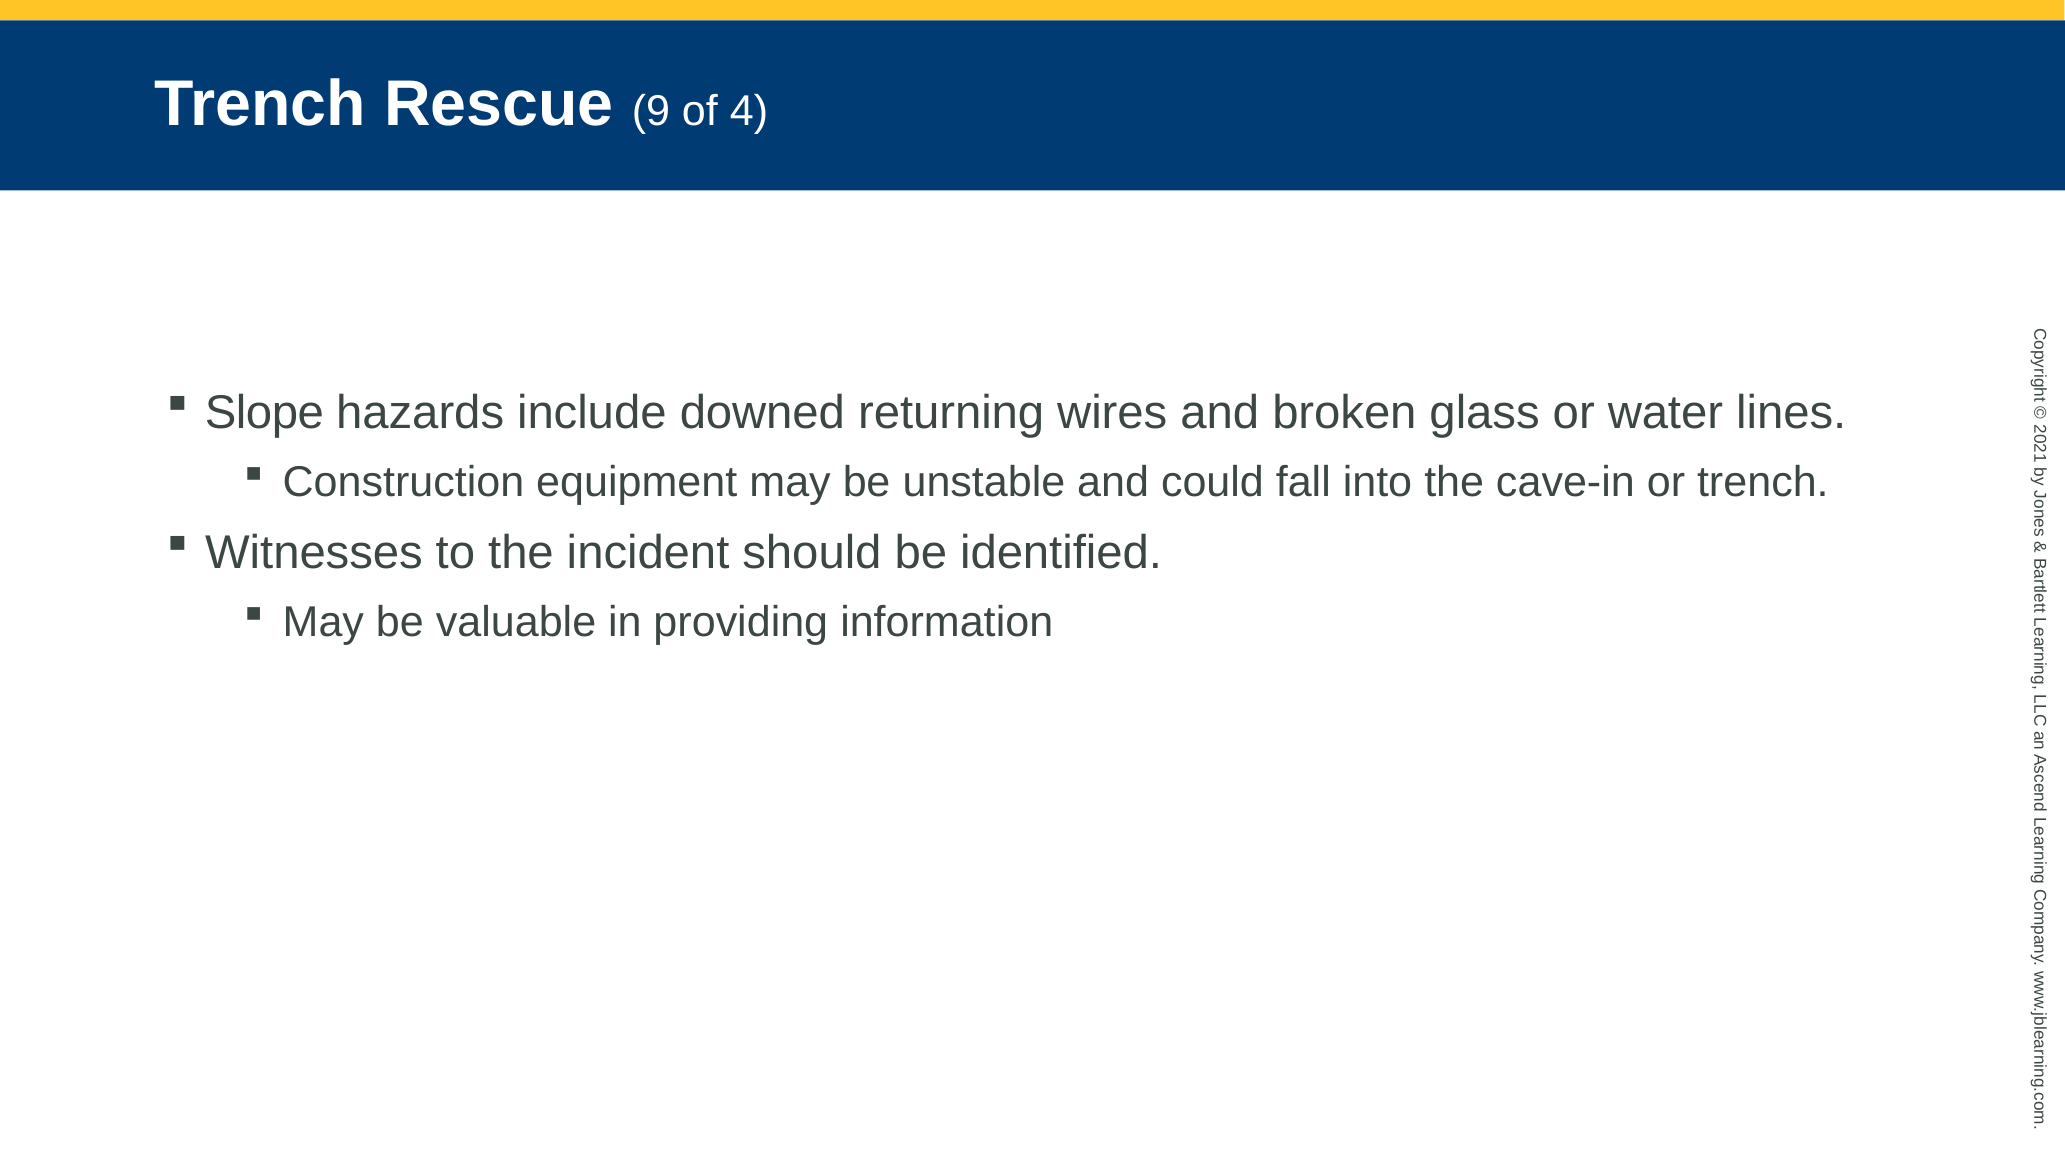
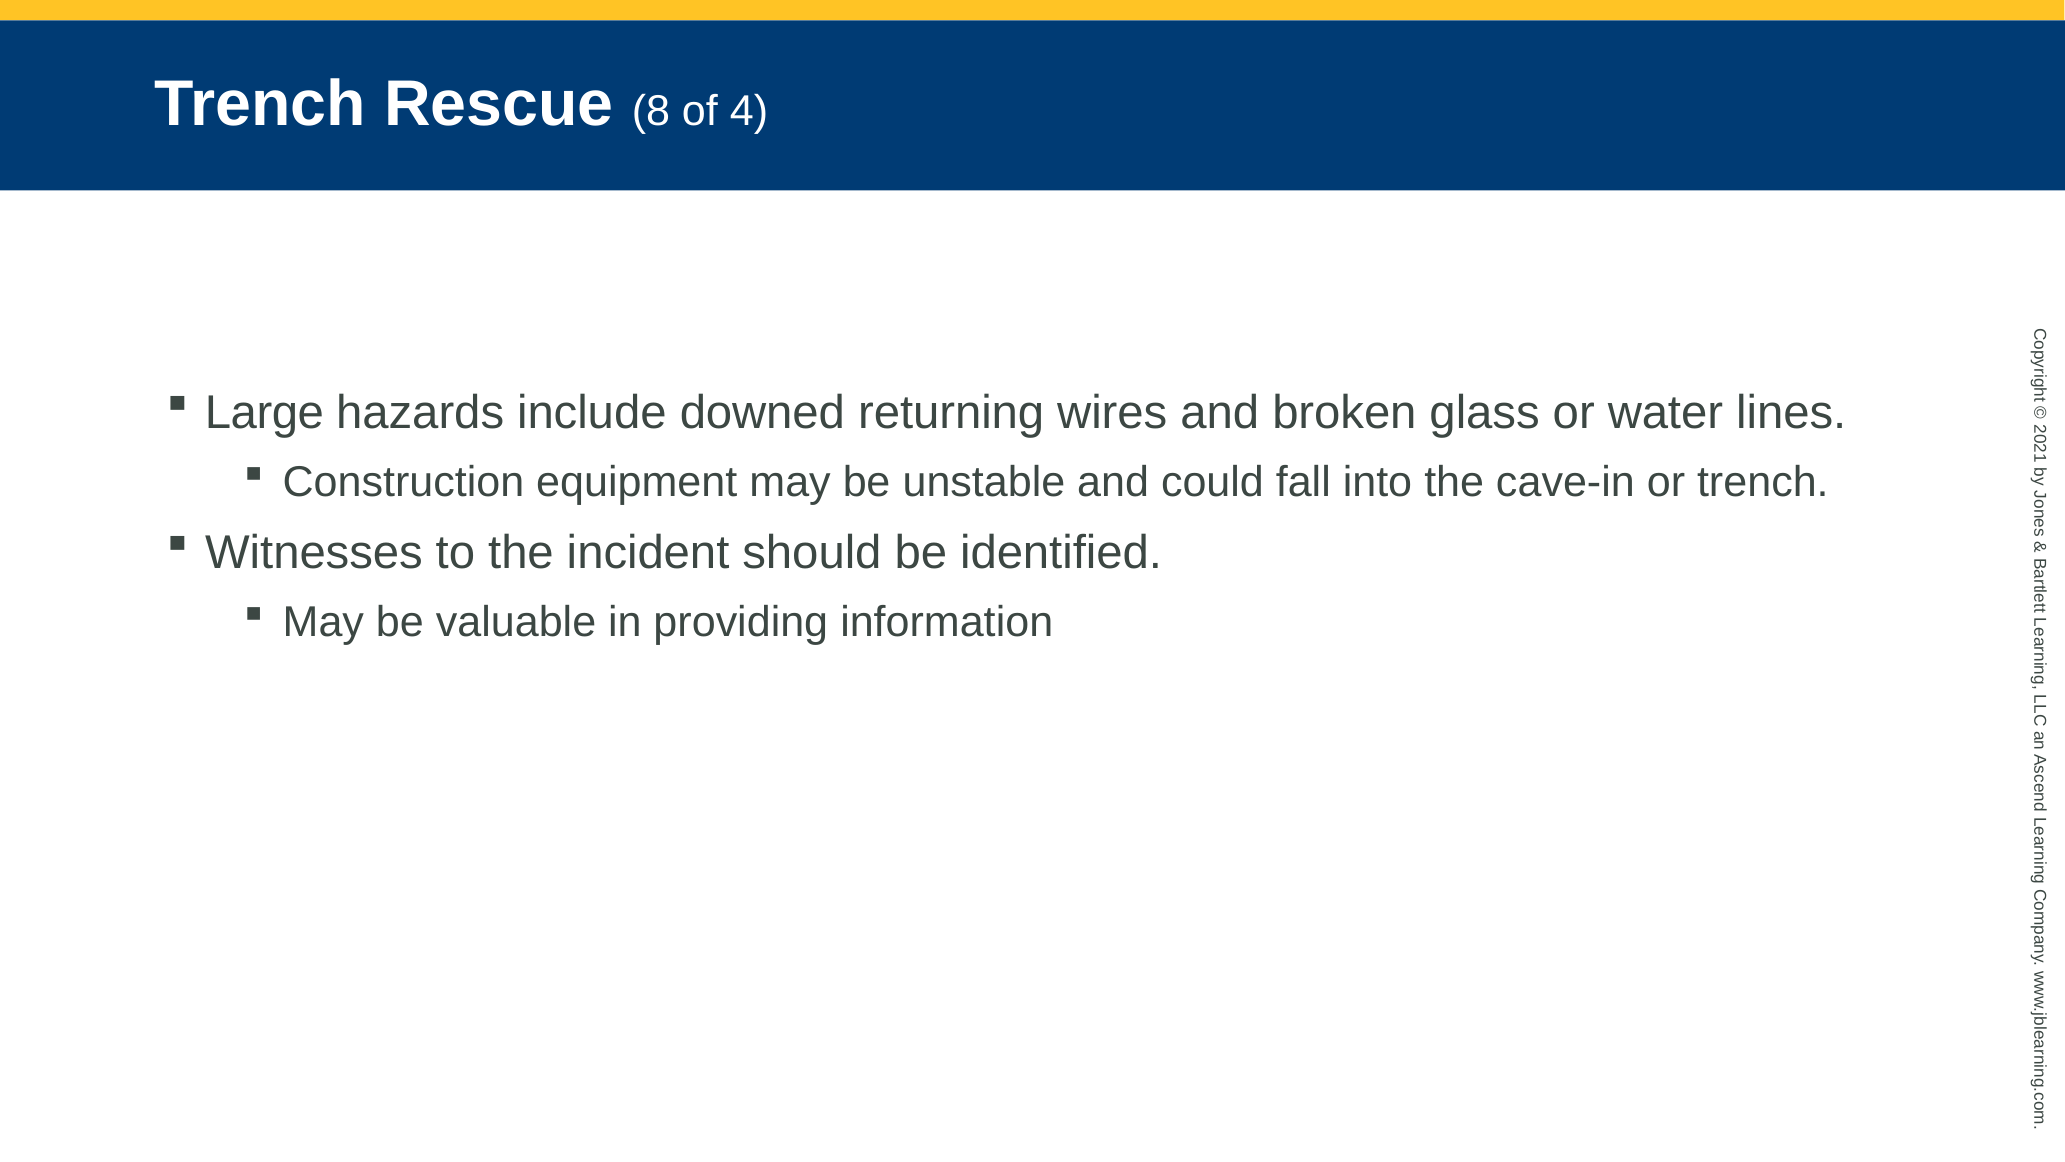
9: 9 -> 8
Slope: Slope -> Large
